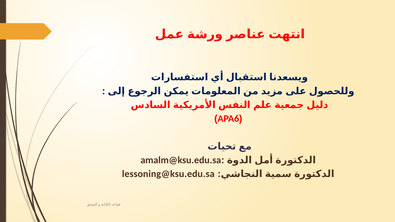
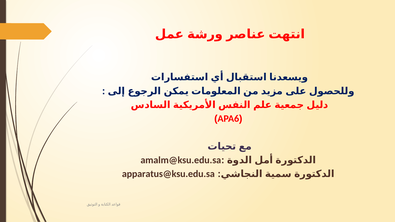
lessoning@ksu.edu.sa: lessoning@ksu.edu.sa -> apparatus@ksu.edu.sa
